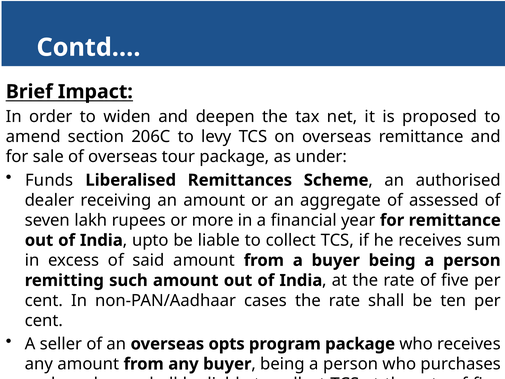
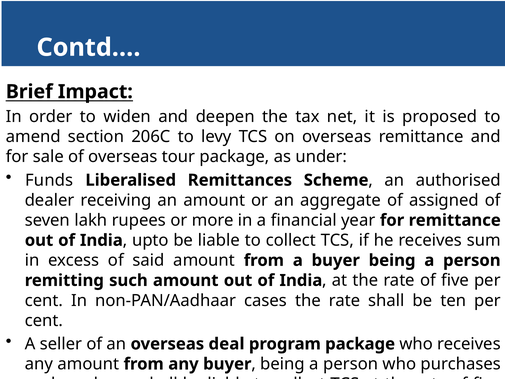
assessed: assessed -> assigned
opts: opts -> deal
